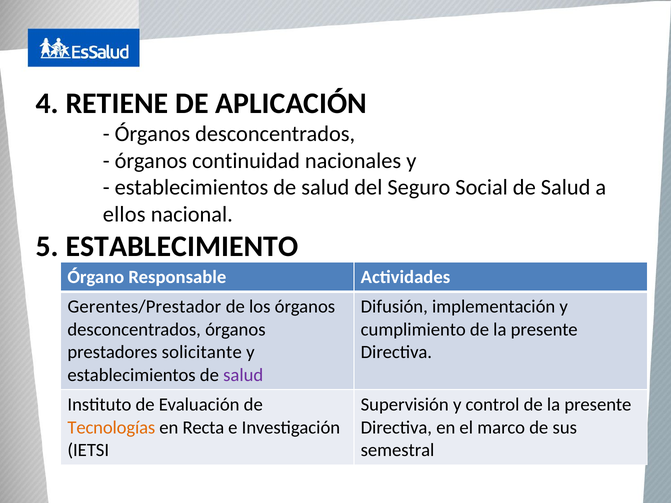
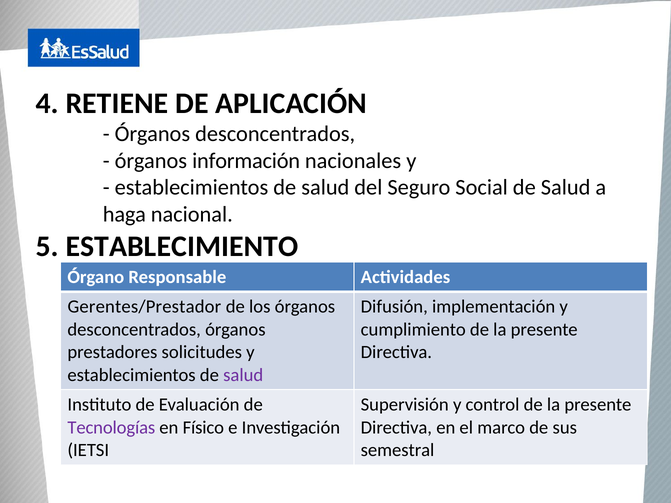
continuidad: continuidad -> información
ellos: ellos -> haga
solicitante: solicitante -> solicitudes
Tecnologías colour: orange -> purple
Recta: Recta -> Físico
